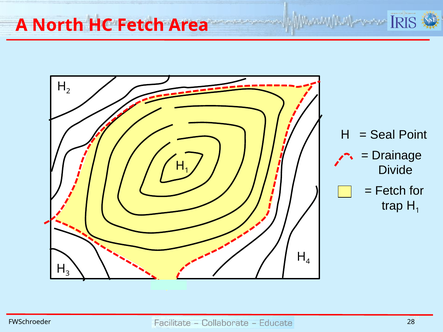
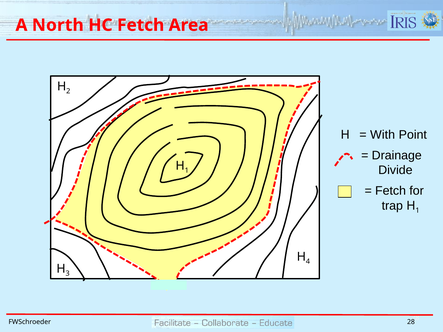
Seal: Seal -> With
